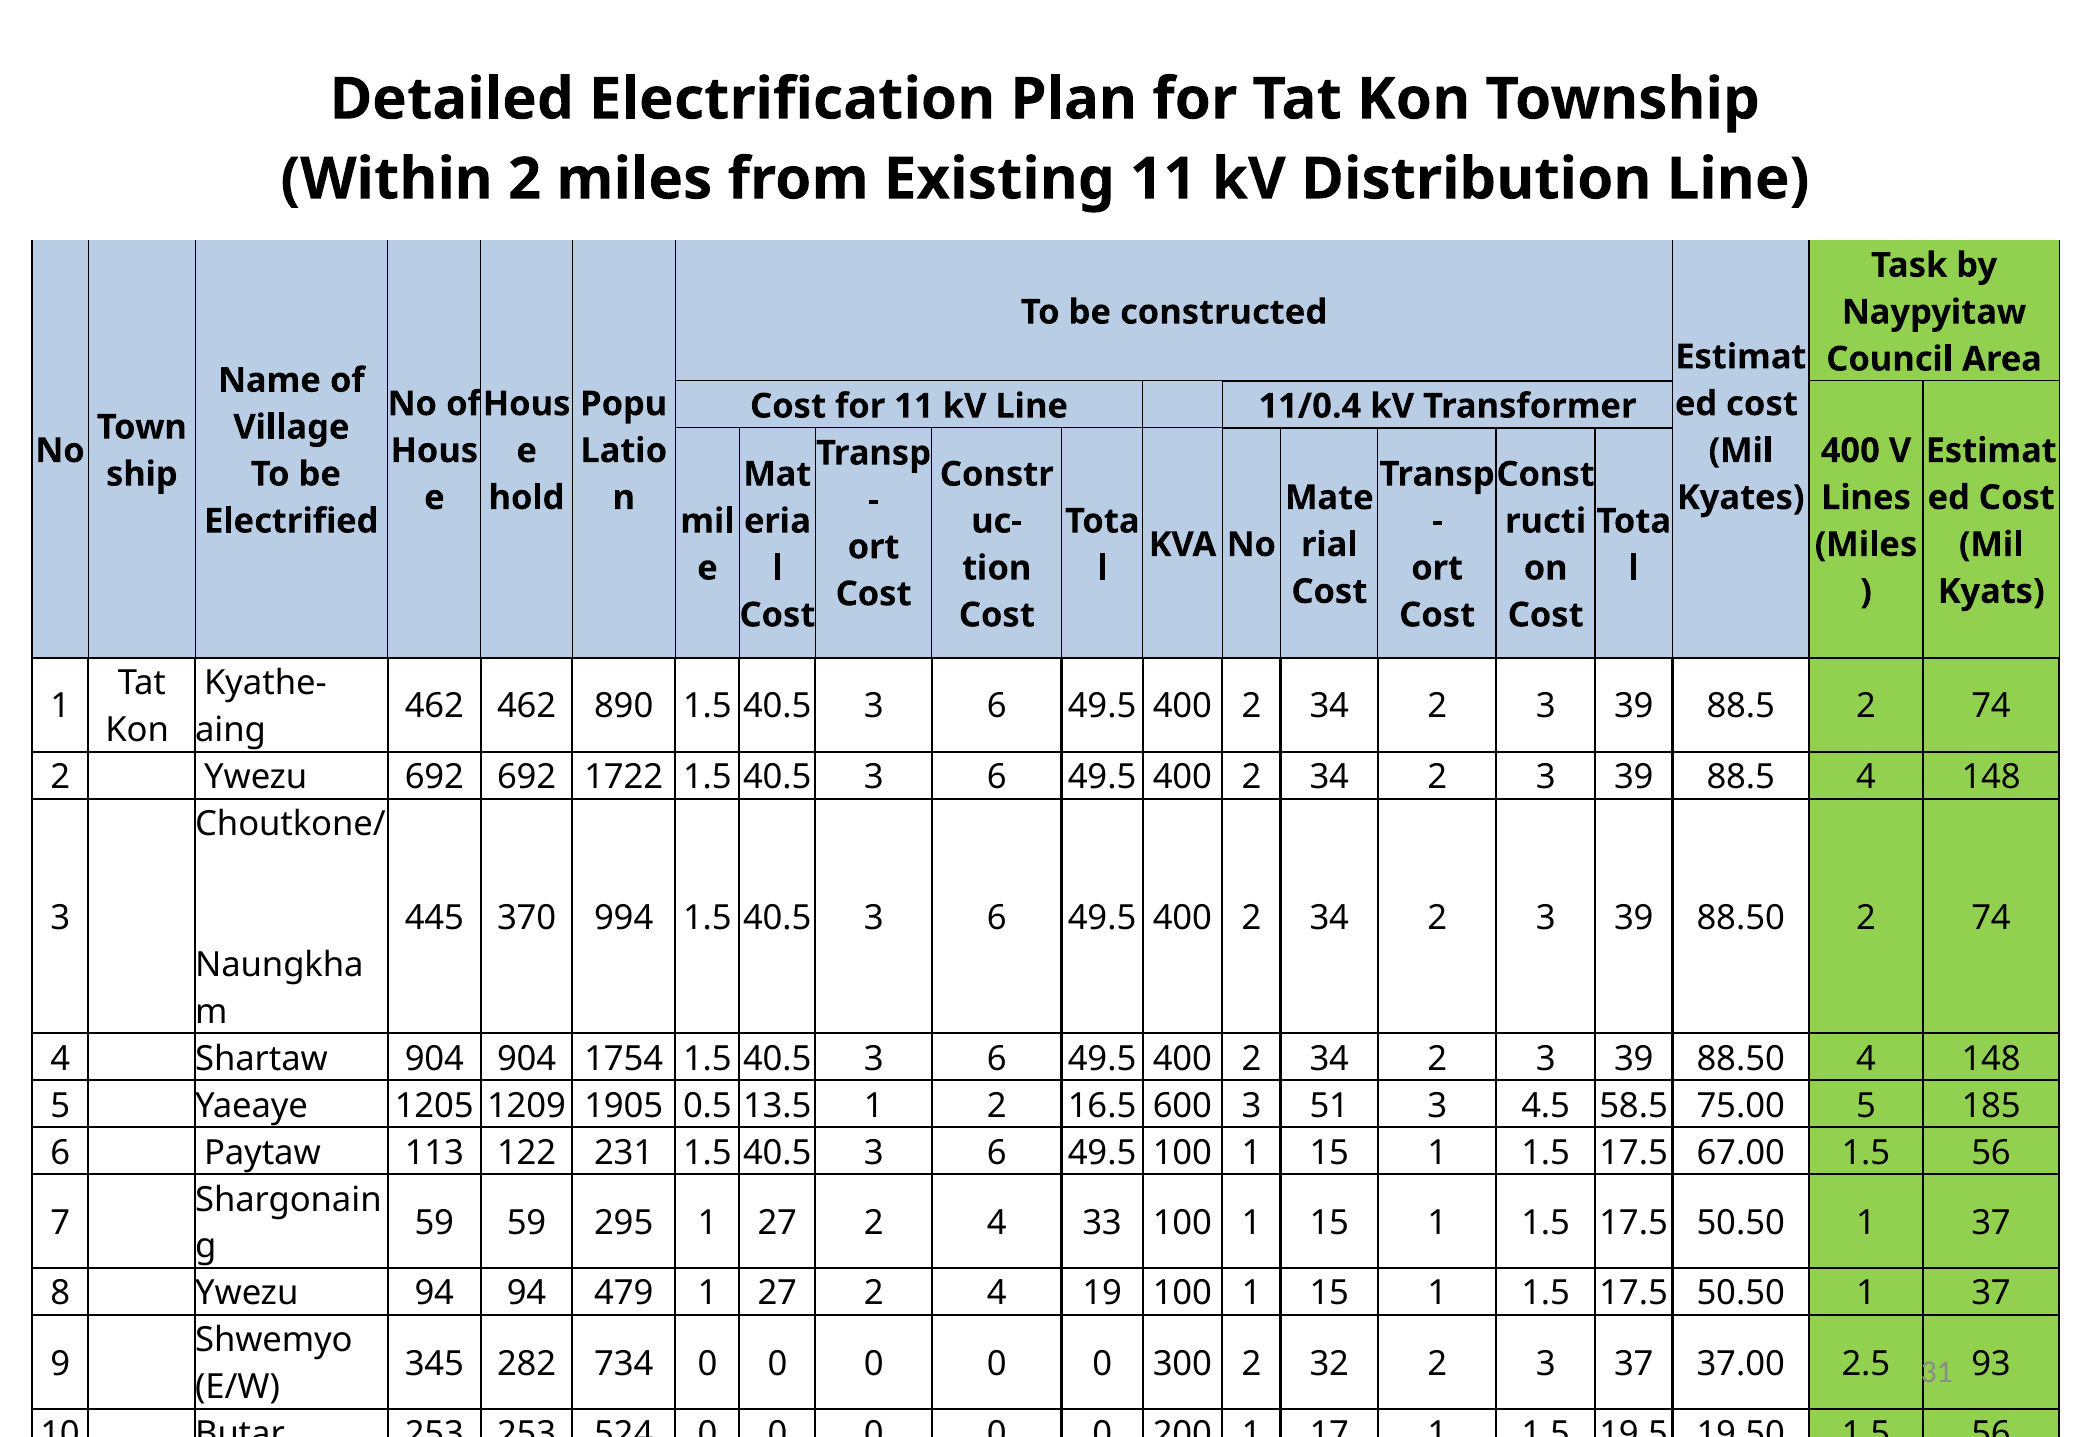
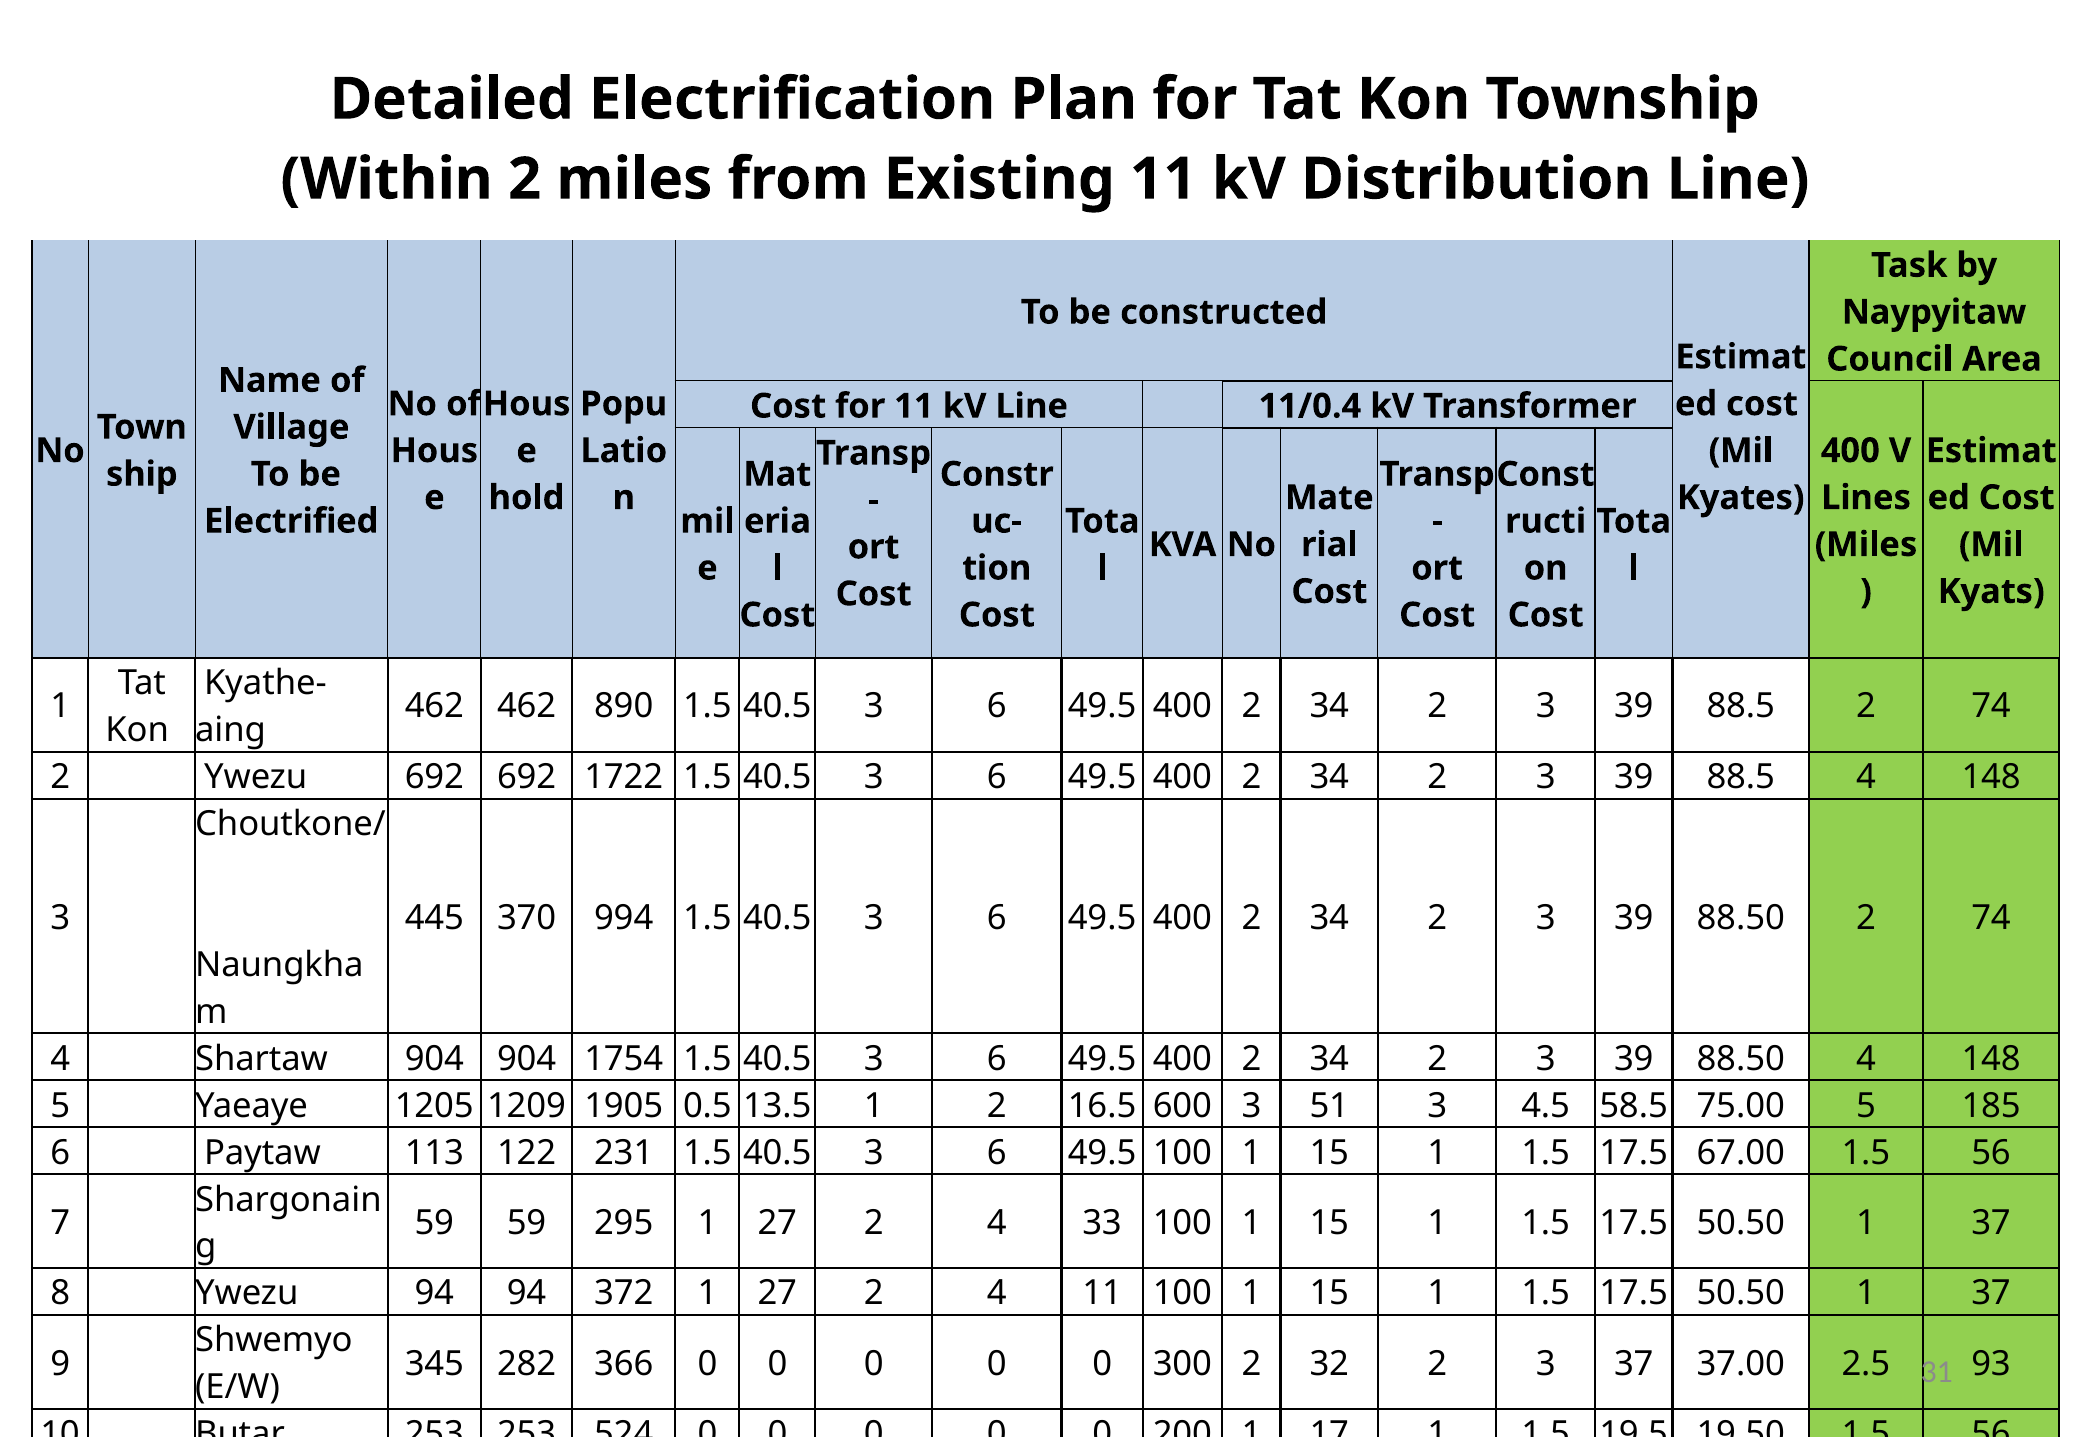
479: 479 -> 372
4 19: 19 -> 11
734: 734 -> 366
